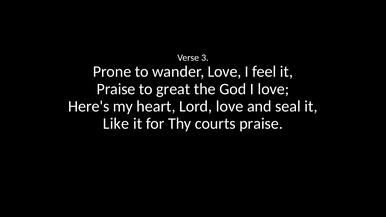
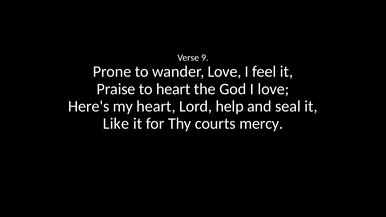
3: 3 -> 9
to great: great -> heart
Lord love: love -> help
courts praise: praise -> mercy
